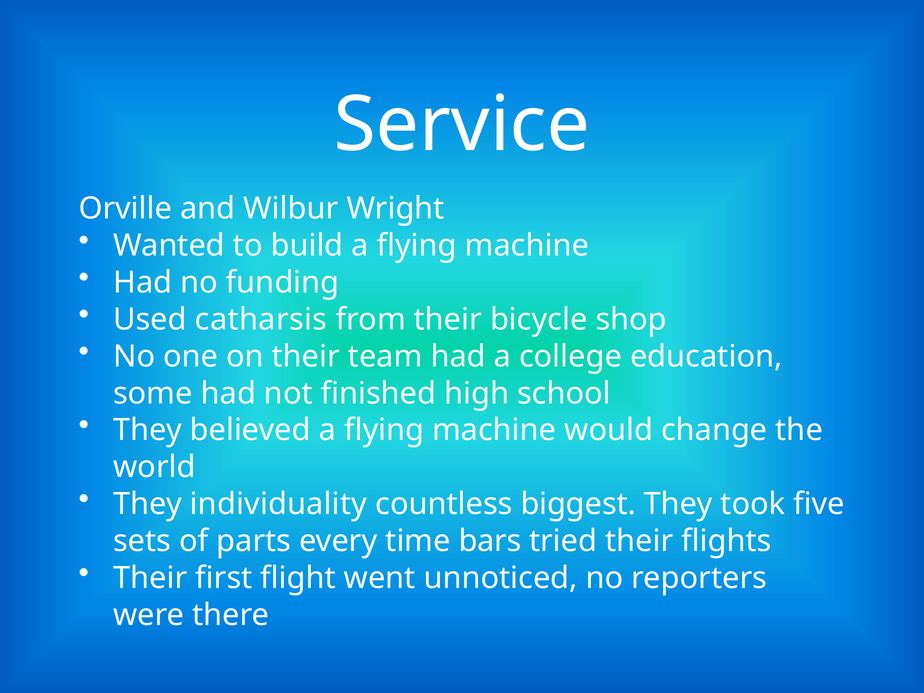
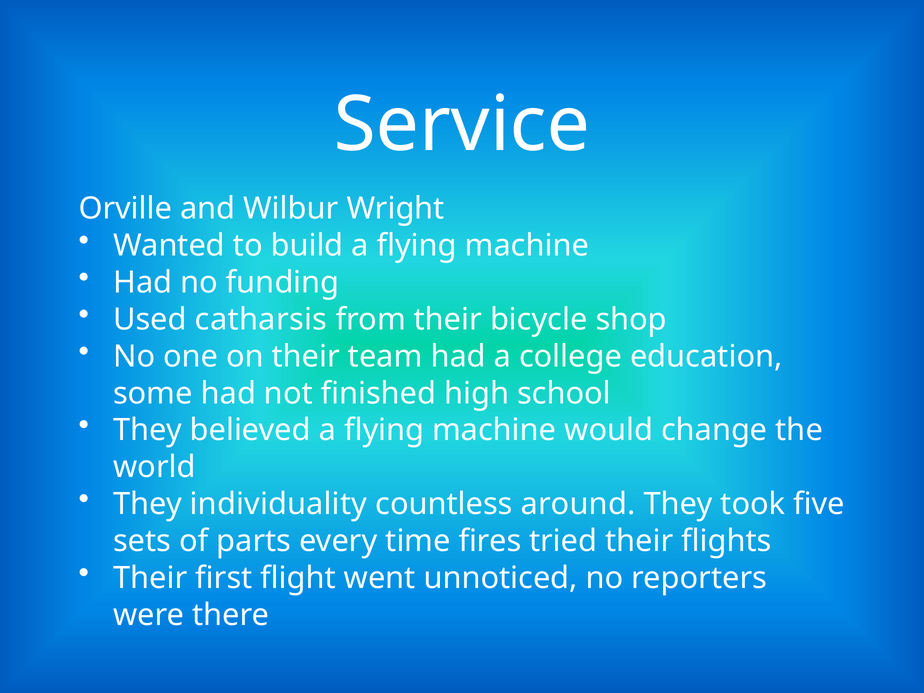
biggest: biggest -> around
bars: bars -> fires
